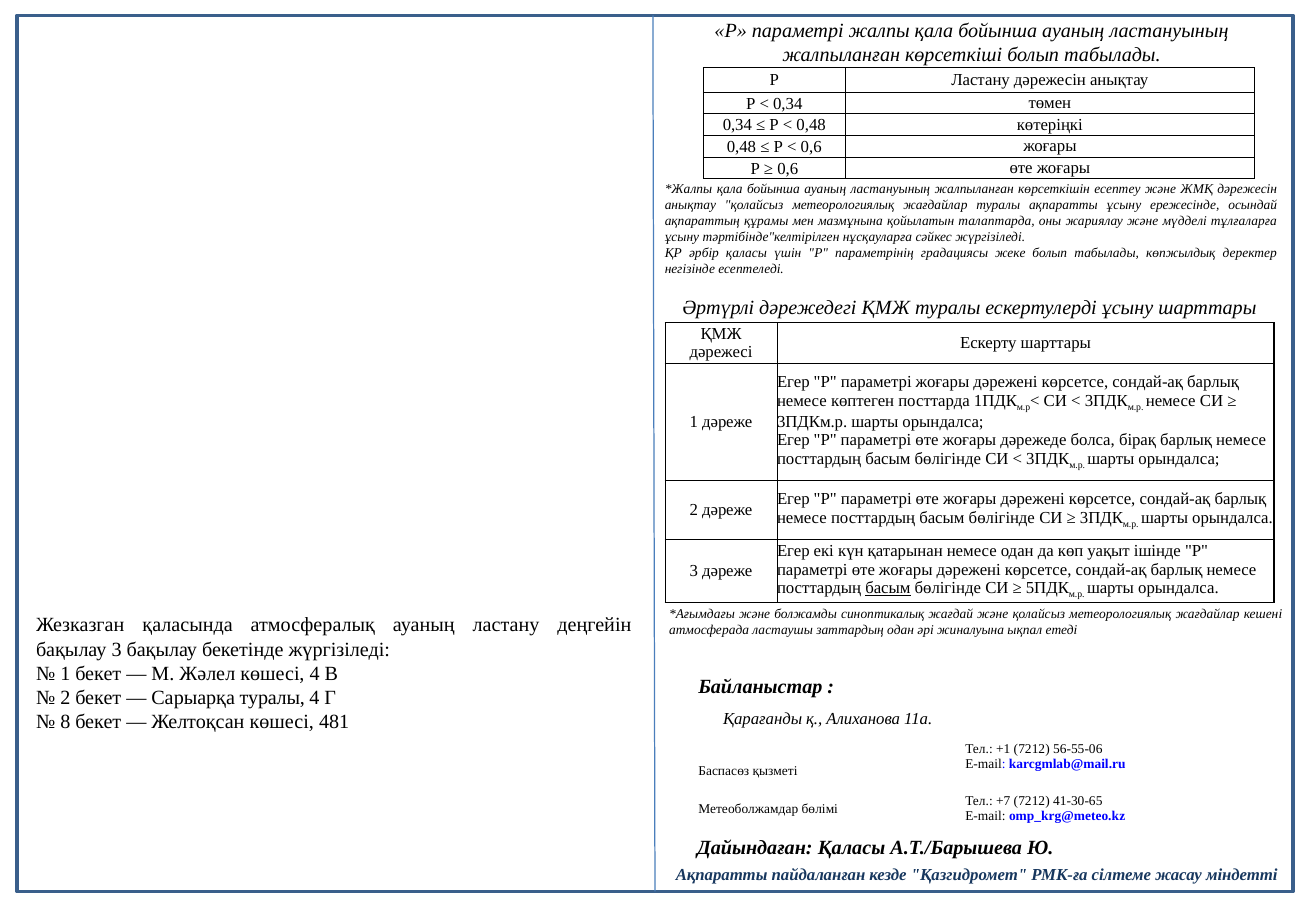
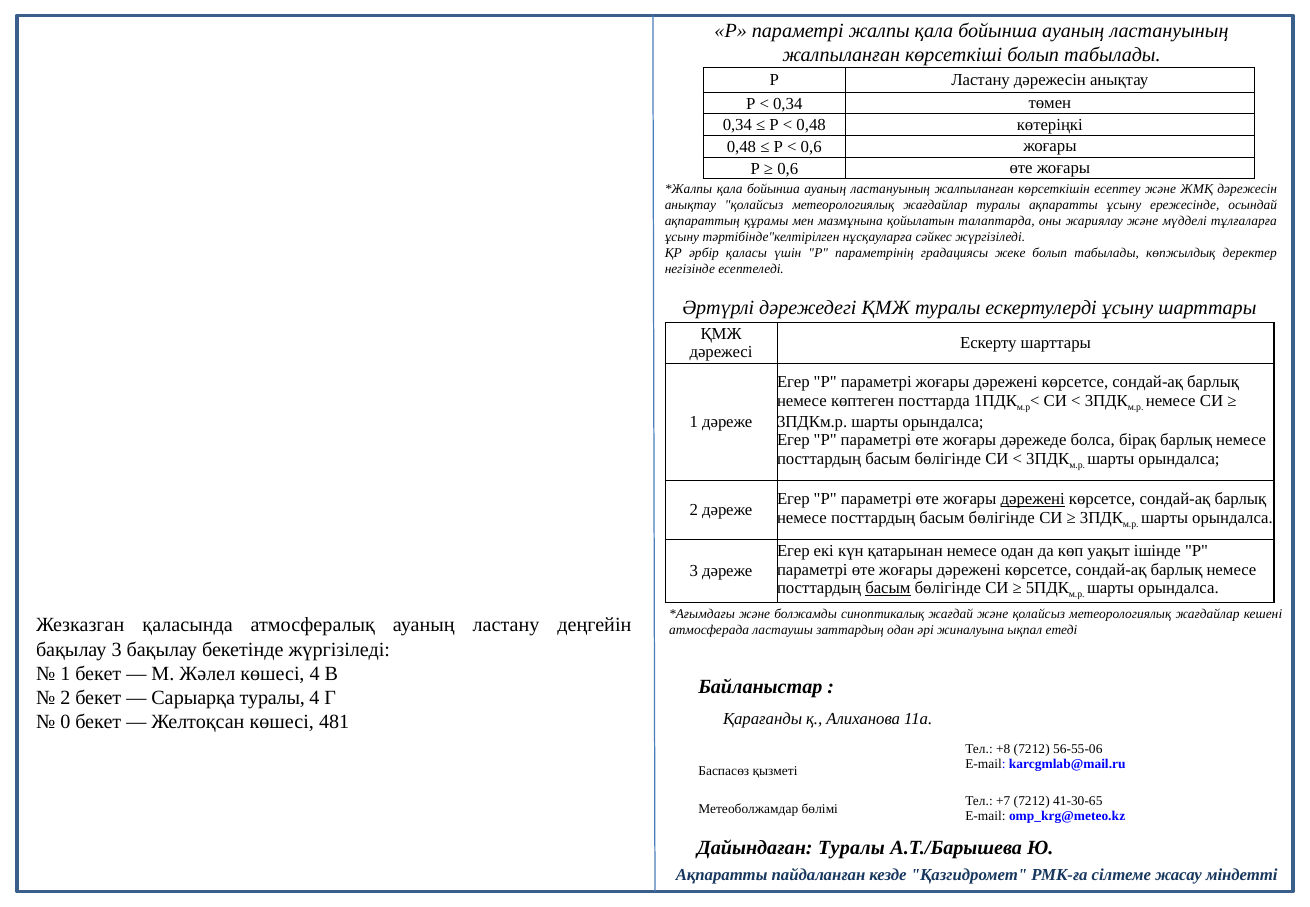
дәрежені at (1033, 499) underline: none -> present
8: 8 -> 0
+1: +1 -> +8
Дайындаған Қаласы: Қаласы -> Туралы
